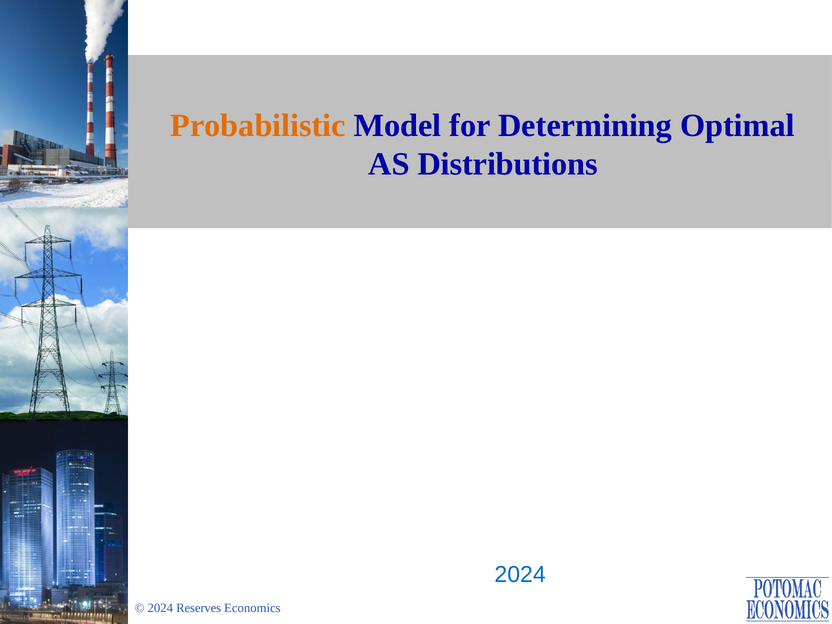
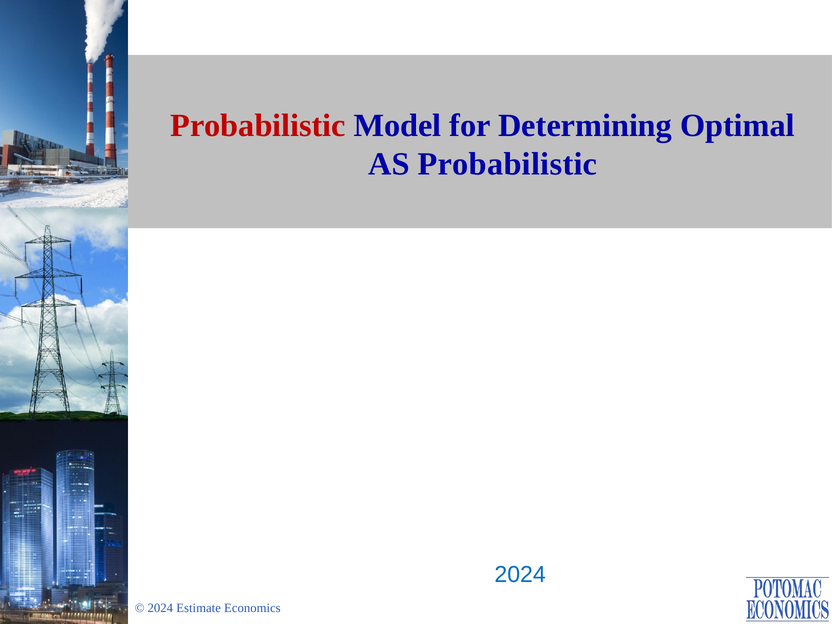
Probabilistic at (258, 125) colour: orange -> red
AS Distributions: Distributions -> Probabilistic
Reserves: Reserves -> Estimate
